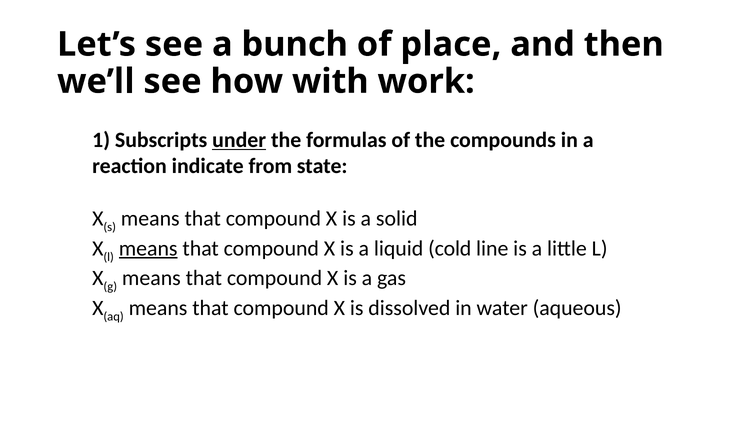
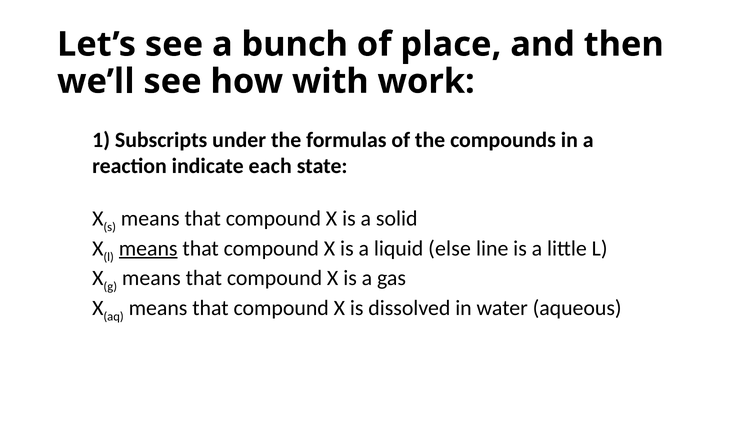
under underline: present -> none
from: from -> each
cold: cold -> else
